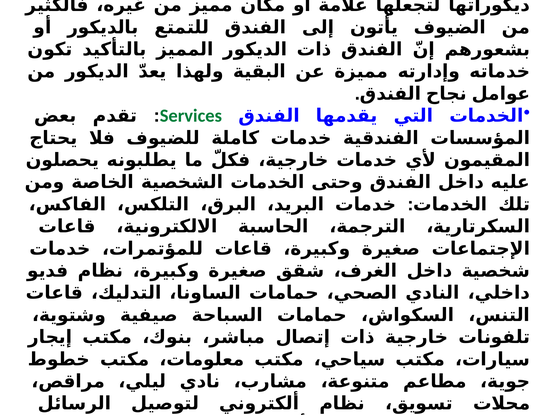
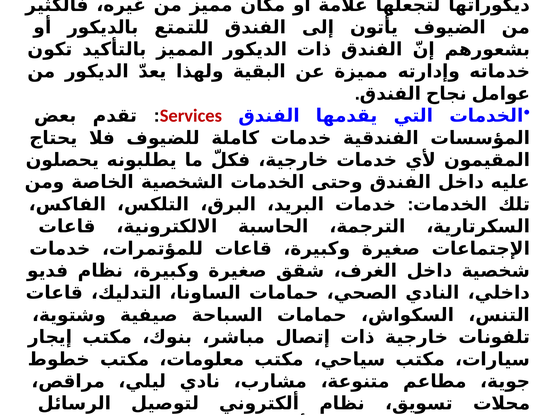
Services colour: green -> red
